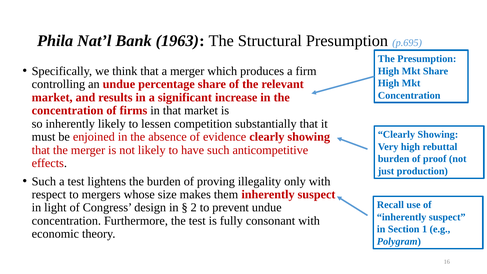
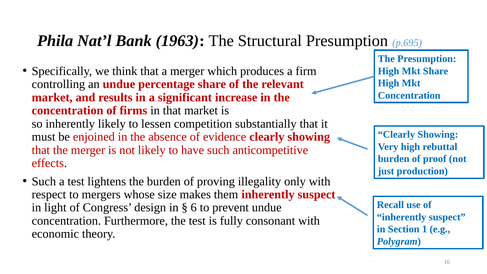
2: 2 -> 6
